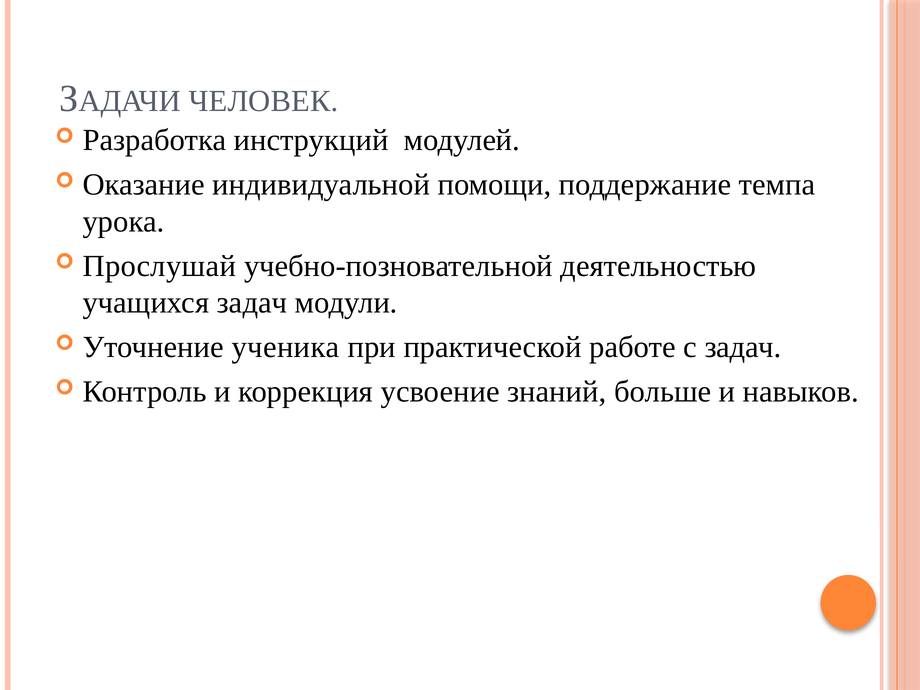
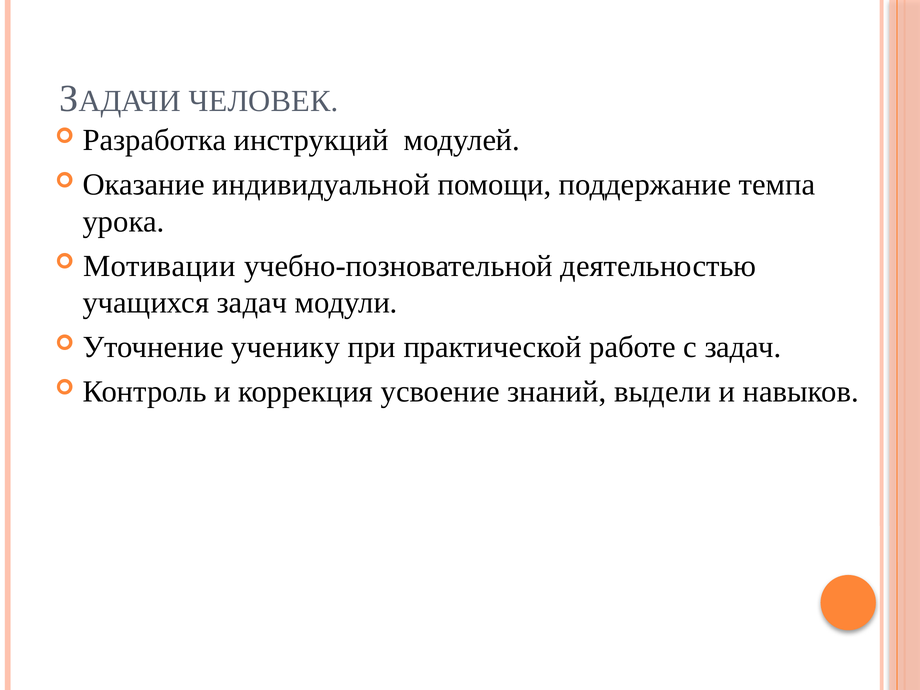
Прослушай: Прослушай -> Мотивации
ученика: ученика -> ученику
больше: больше -> выдели
